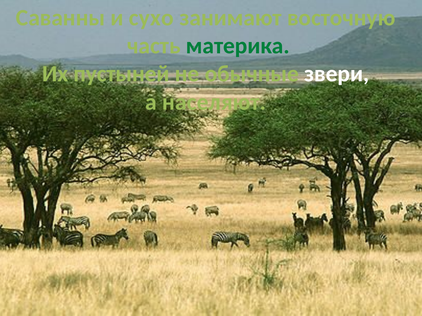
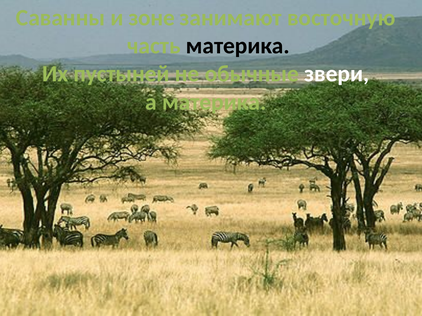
сухо: сухо -> зоне
материка at (238, 46) colour: green -> black
а населяют: населяют -> материка
